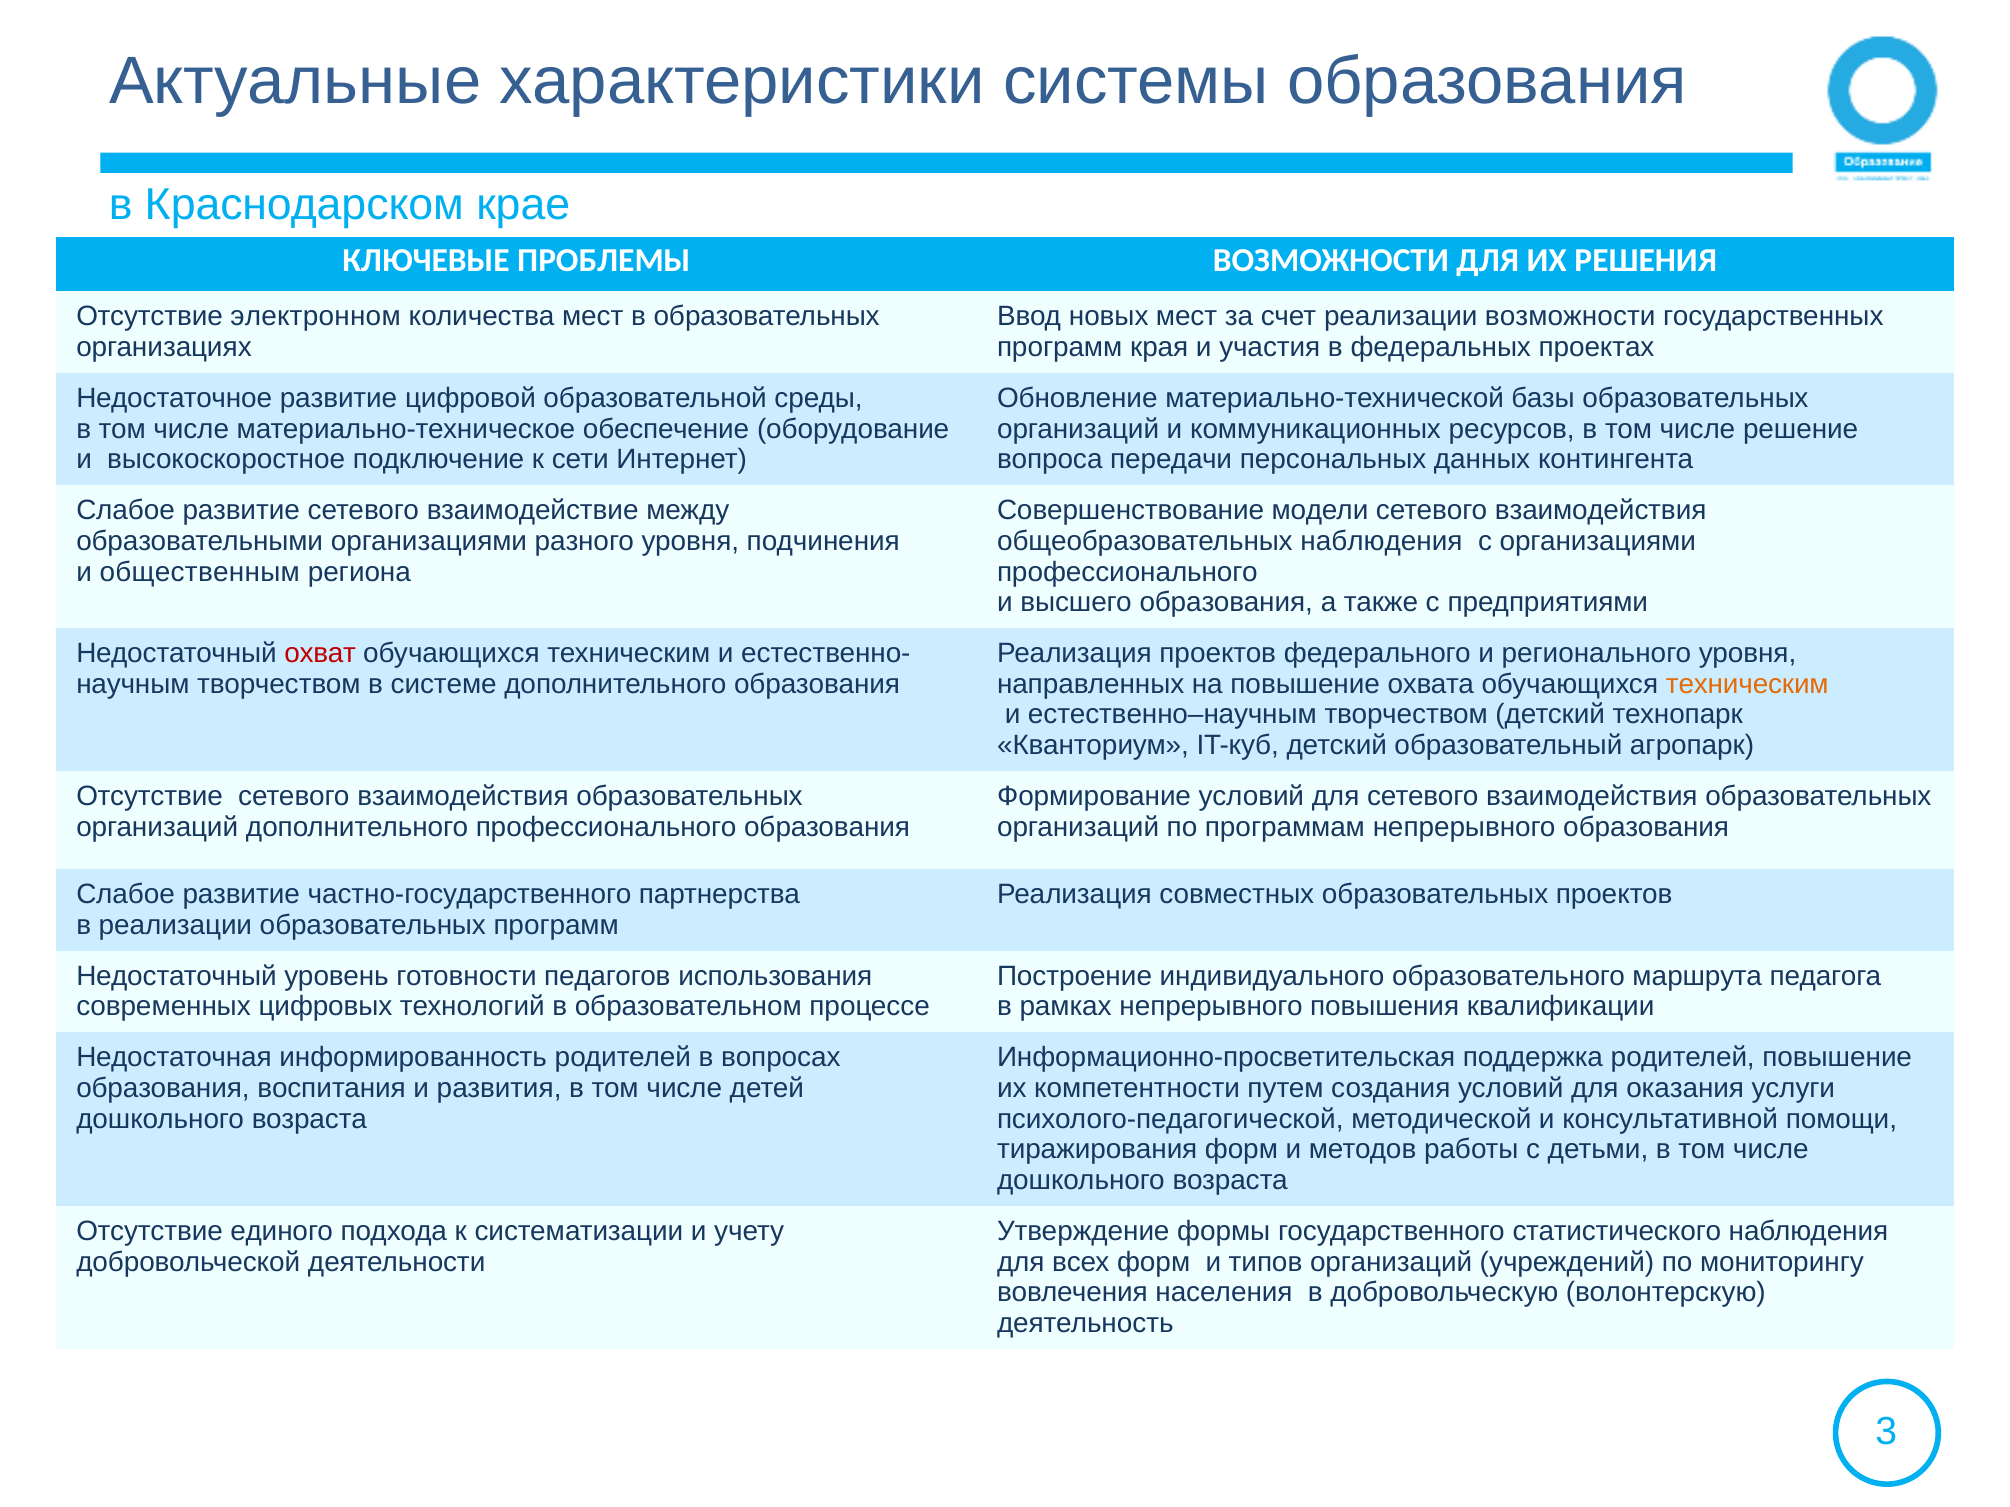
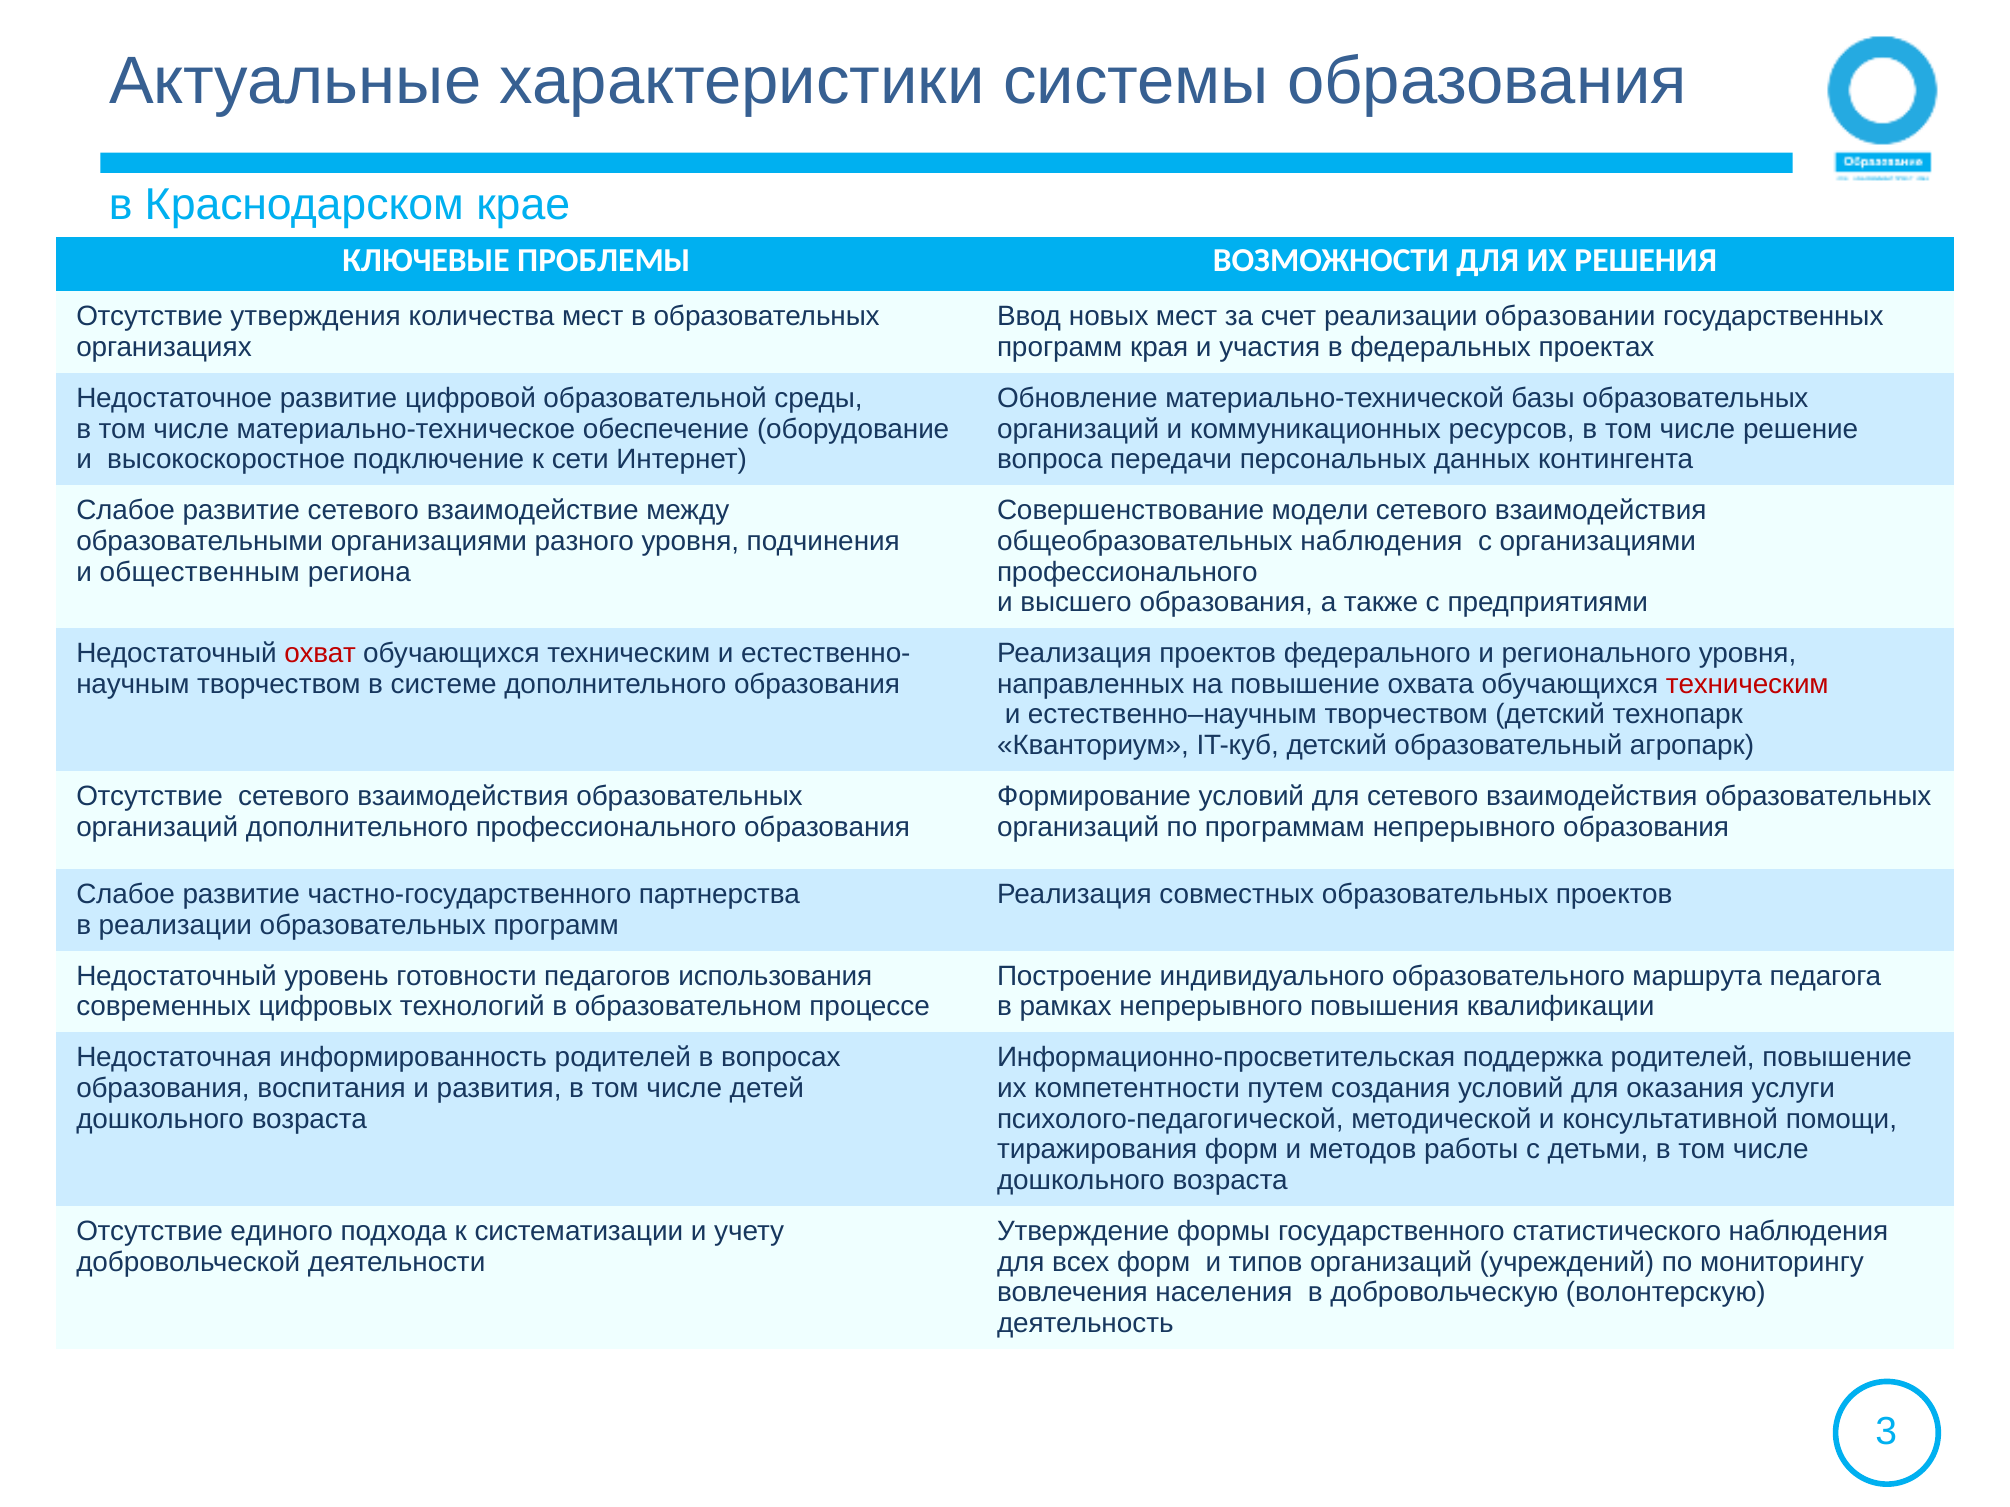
электронном: электронном -> утверждения
реализации возможности: возможности -> образовании
техническим at (1747, 684) colour: orange -> red
